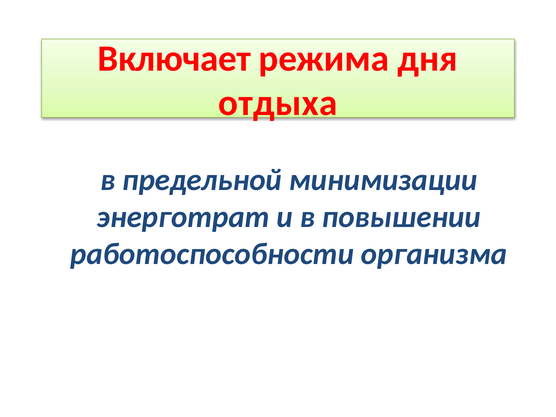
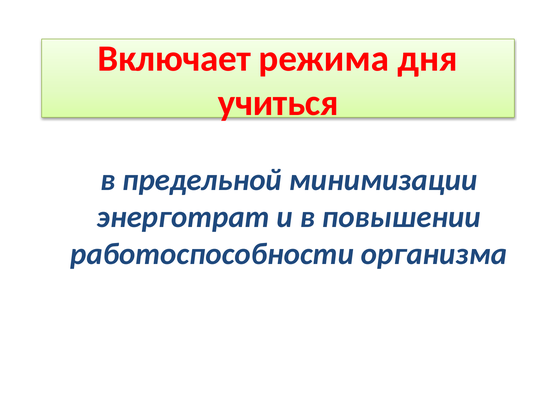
отдыха: отдыха -> учиться
